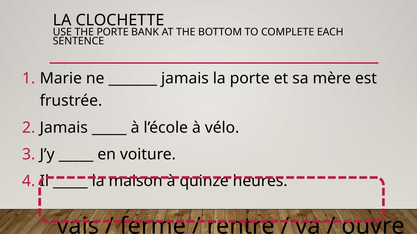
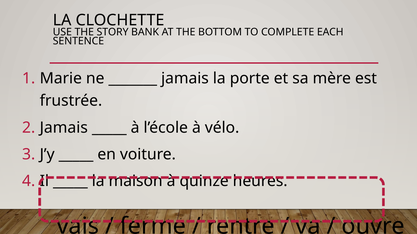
THE PORTE: PORTE -> STORY
